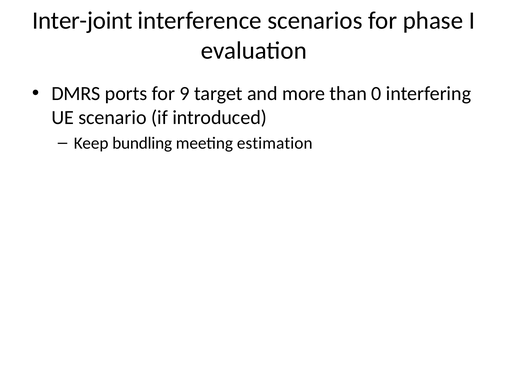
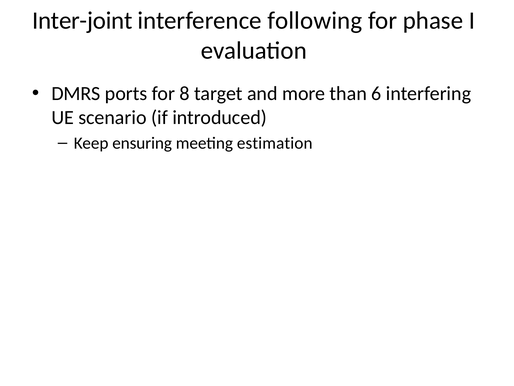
scenarios: scenarios -> following
9: 9 -> 8
0: 0 -> 6
bundling: bundling -> ensuring
